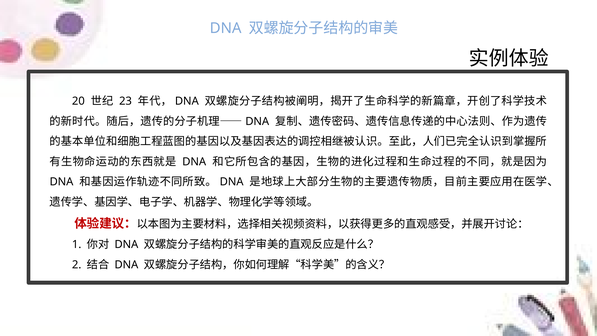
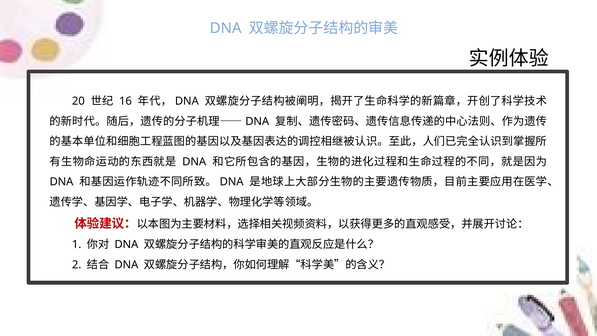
23: 23 -> 16
